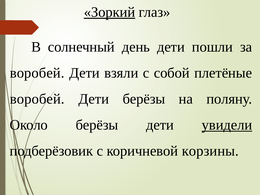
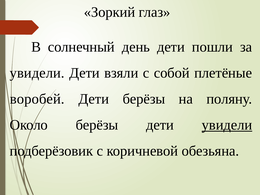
Зоркий underline: present -> none
воробей at (37, 73): воробей -> увидели
корзины: корзины -> обезьяна
